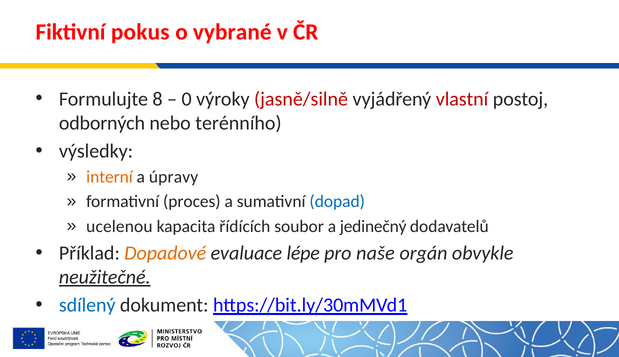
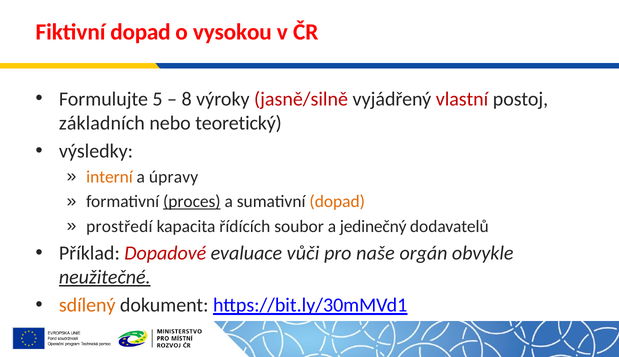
Fiktivní pokus: pokus -> dopad
vybrané: vybrané -> vysokou
8: 8 -> 5
0: 0 -> 8
odborných: odborných -> základních
terénního: terénního -> teoretický
proces underline: none -> present
dopad at (337, 201) colour: blue -> orange
ucelenou: ucelenou -> prostředí
Dopadové colour: orange -> red
lépe: lépe -> vůči
sdílený colour: blue -> orange
